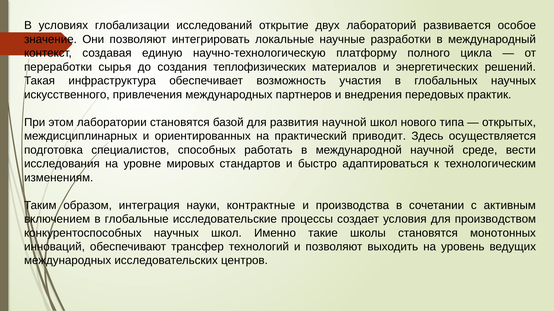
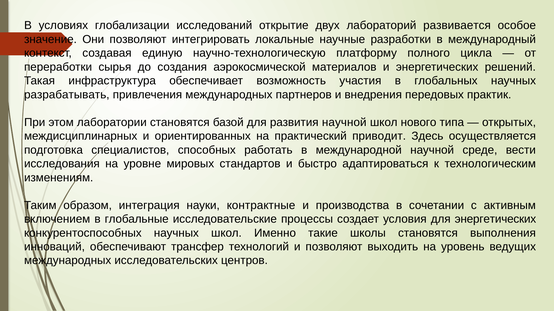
теплофизических: теплофизических -> аэрокосмической
искусственного: искусственного -> разрабатывать
для производством: производством -> энергетических
монотонных: монотонных -> выполнения
